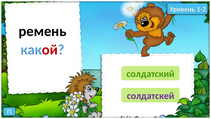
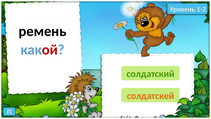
солдатскей colour: purple -> orange
